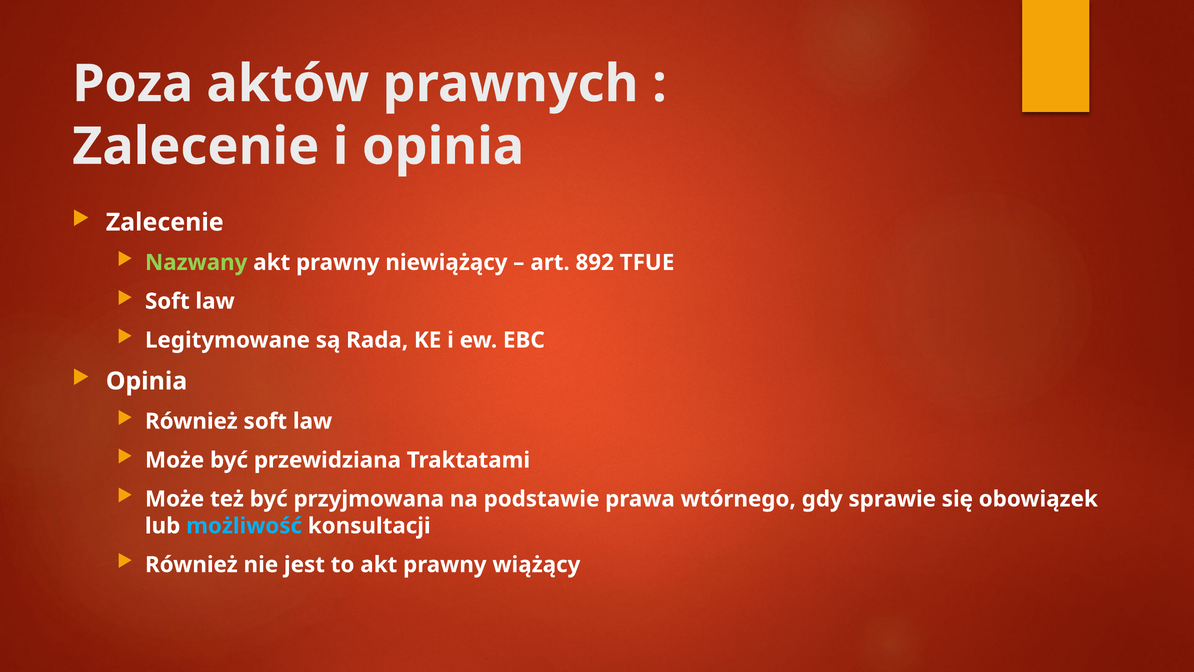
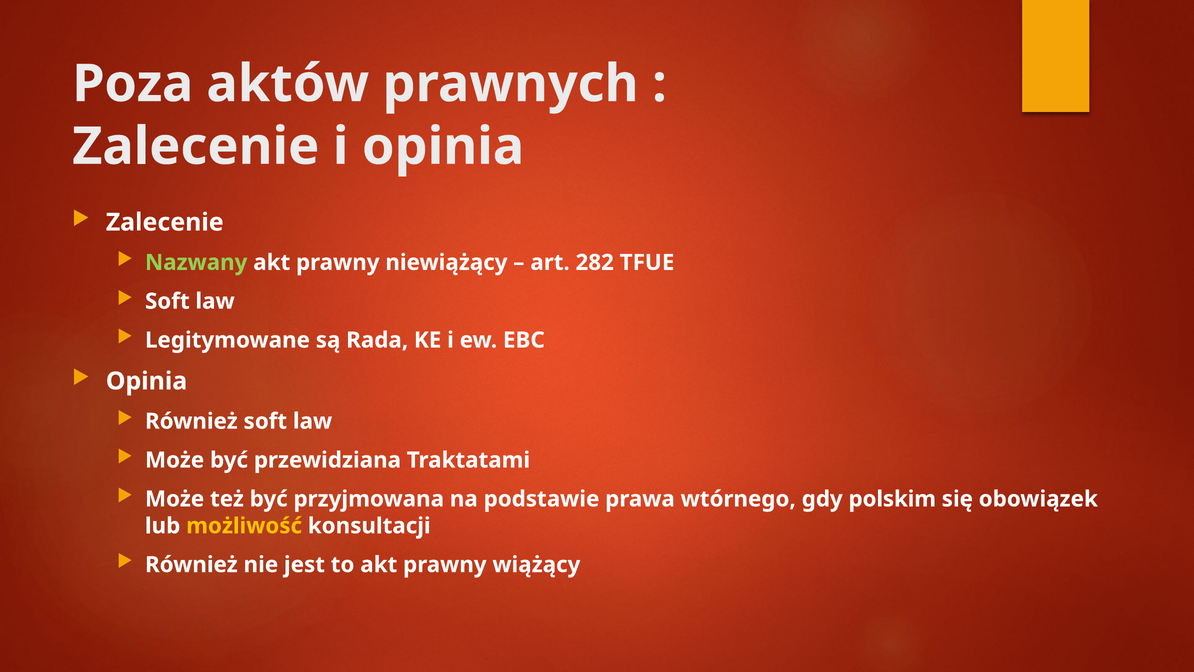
892: 892 -> 282
sprawie: sprawie -> polskim
możliwość colour: light blue -> yellow
